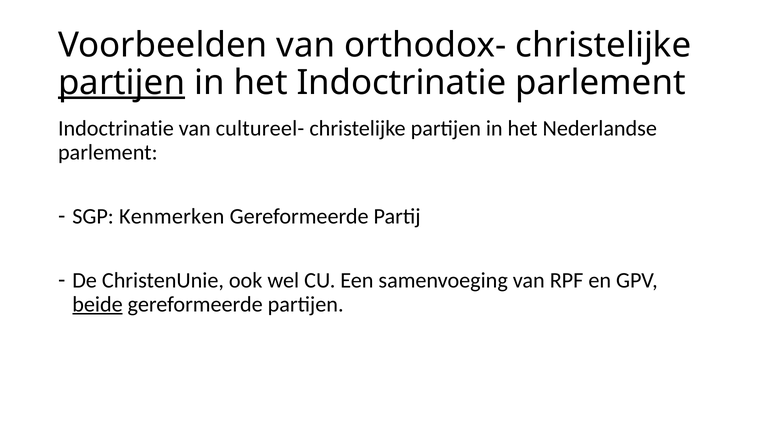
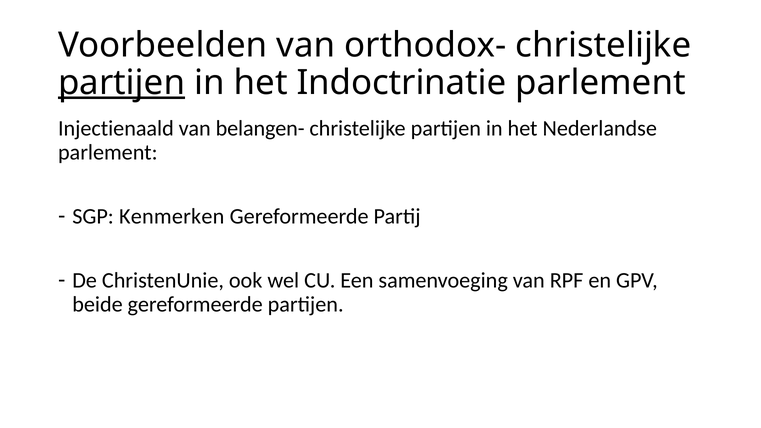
Indoctrinatie at (116, 129): Indoctrinatie -> Injectienaald
cultureel-: cultureel- -> belangen-
beide underline: present -> none
